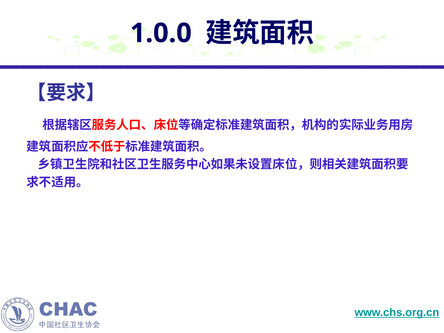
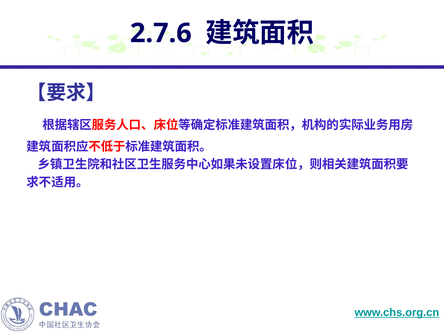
1.0.0: 1.0.0 -> 2.7.6
